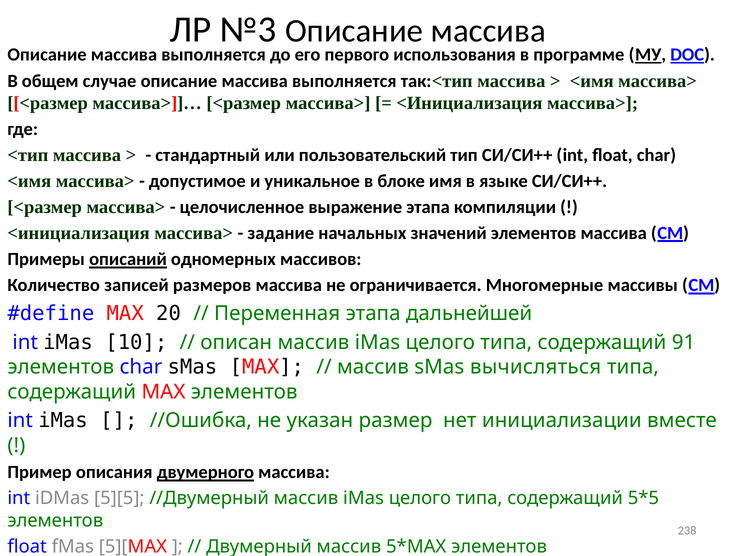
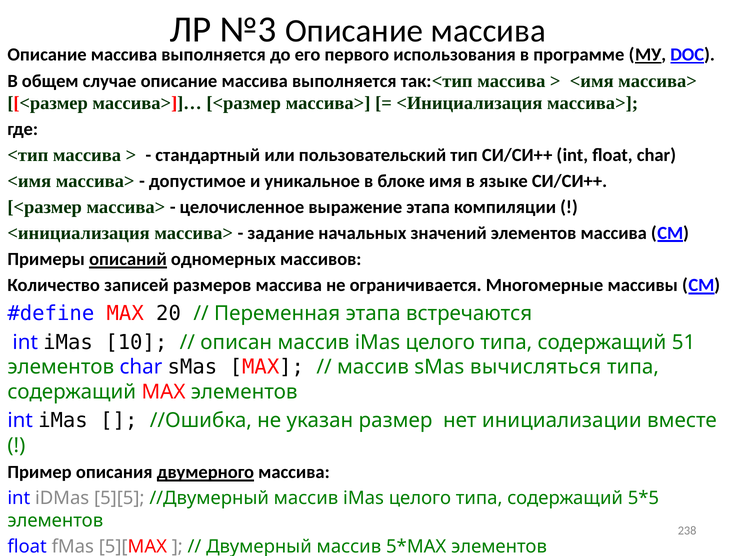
дальнейшей: дальнейшей -> встречаются
91: 91 -> 51
